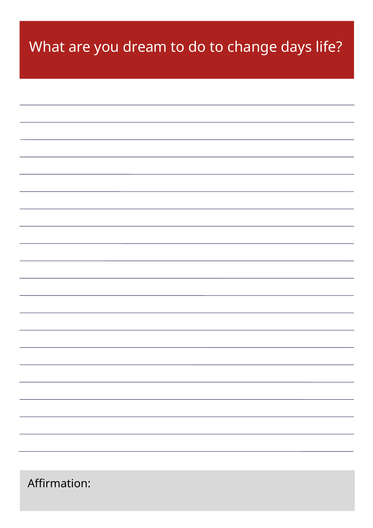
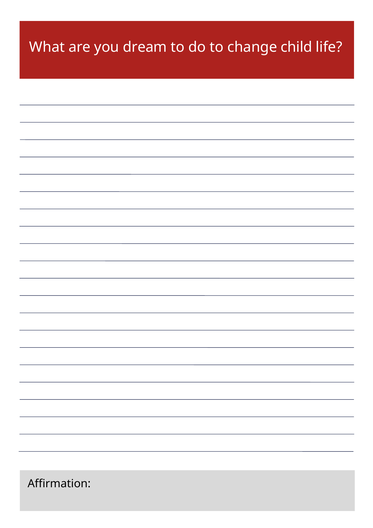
days: days -> child
